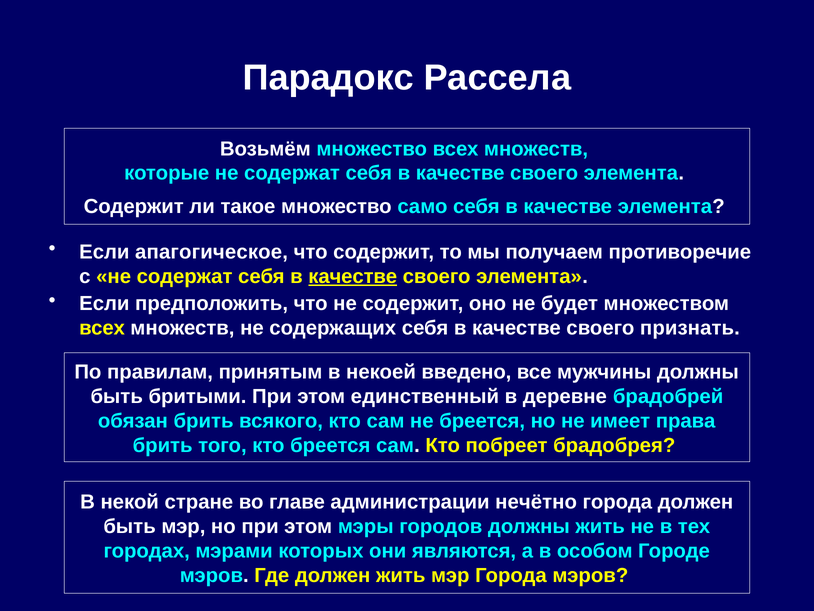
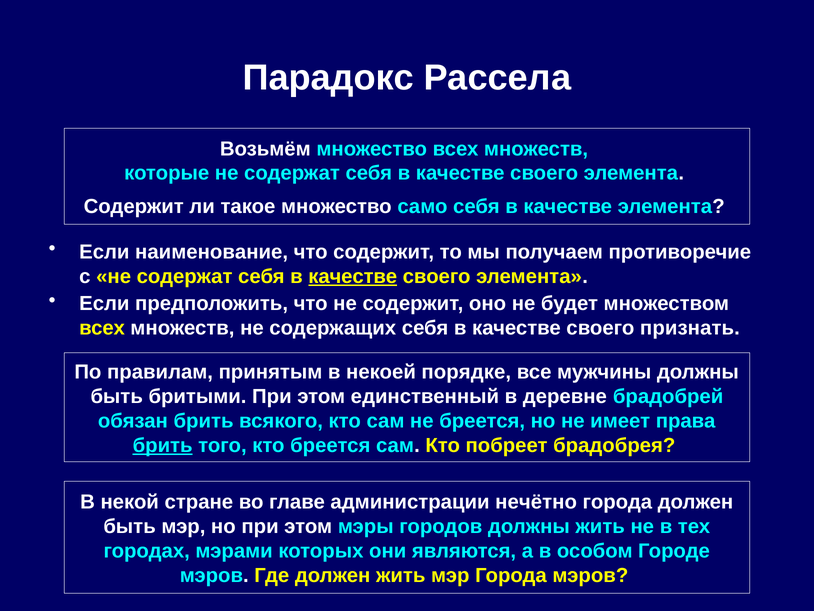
апагогическое: апагогическое -> наименование
введено: введено -> порядке
брить at (163, 445) underline: none -> present
